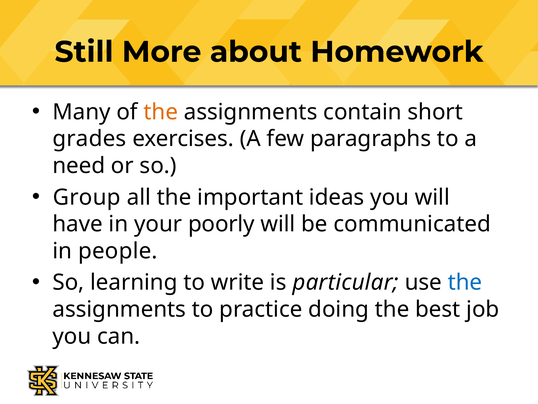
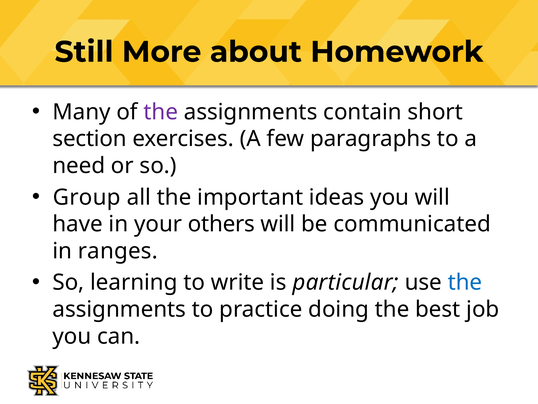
the at (161, 112) colour: orange -> purple
grades: grades -> section
poorly: poorly -> others
people: people -> ranges
